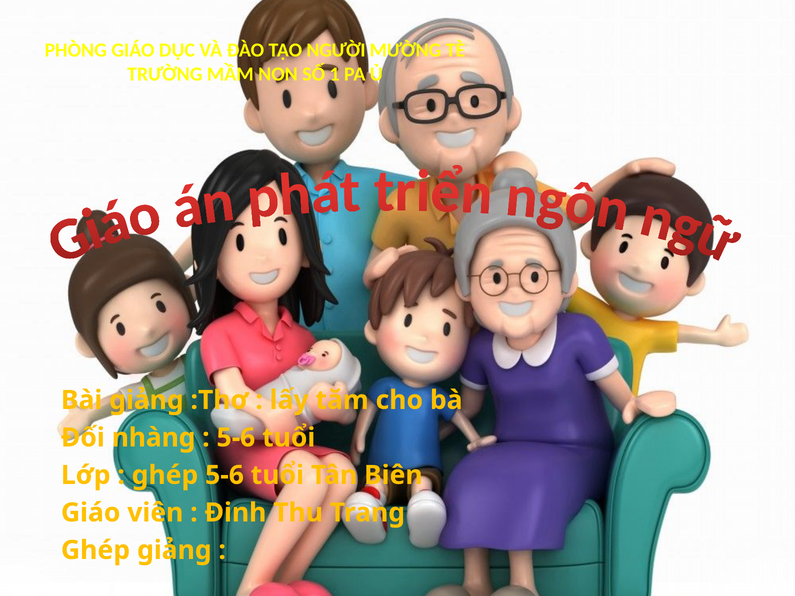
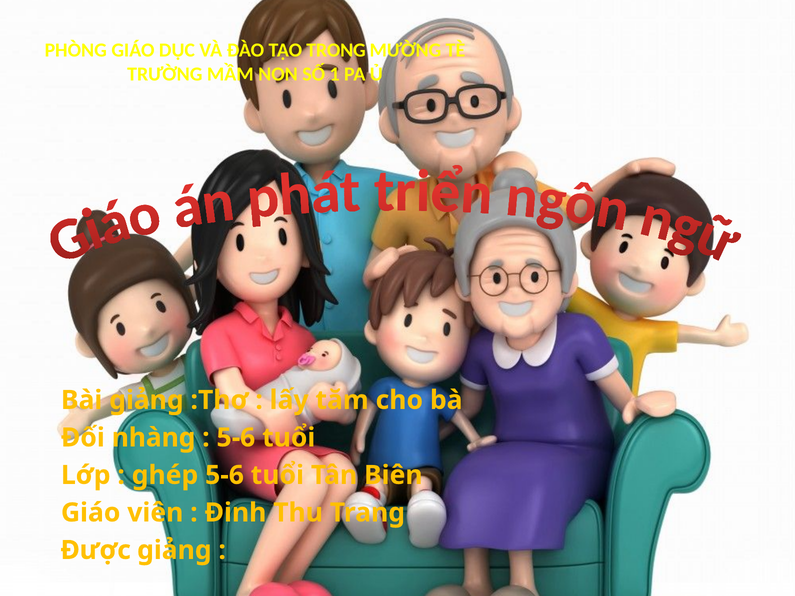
NGƯỜI: NGƯỜI -> TRONG
Ghép at (96, 550): Ghép -> Được
